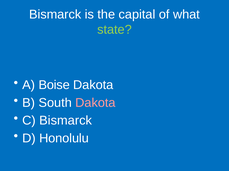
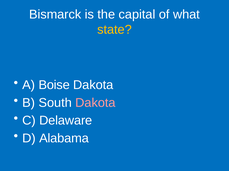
state colour: light green -> yellow
C Bismarck: Bismarck -> Delaware
Honolulu: Honolulu -> Alabama
